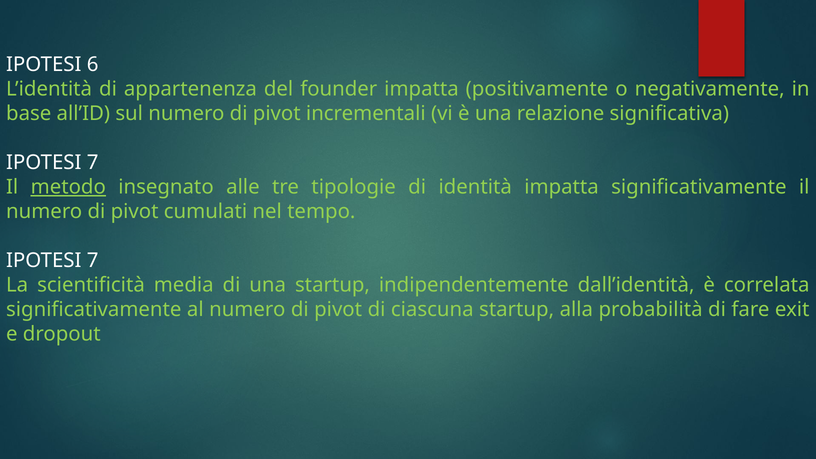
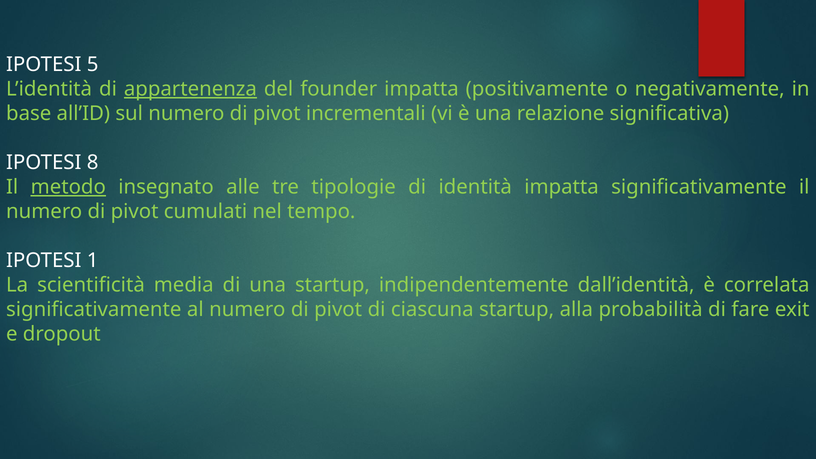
6: 6 -> 5
appartenenza underline: none -> present
7 at (93, 162): 7 -> 8
7 at (93, 260): 7 -> 1
